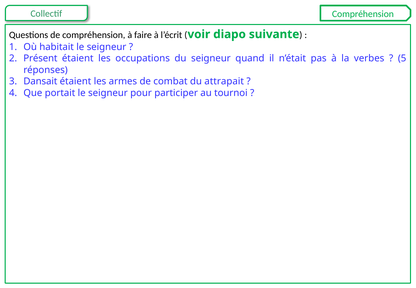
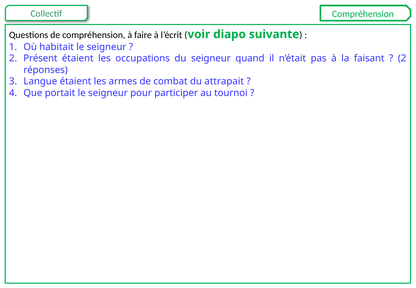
verbes: verbes -> faisant
5 at (402, 58): 5 -> 2
Dansait: Dansait -> Langue
